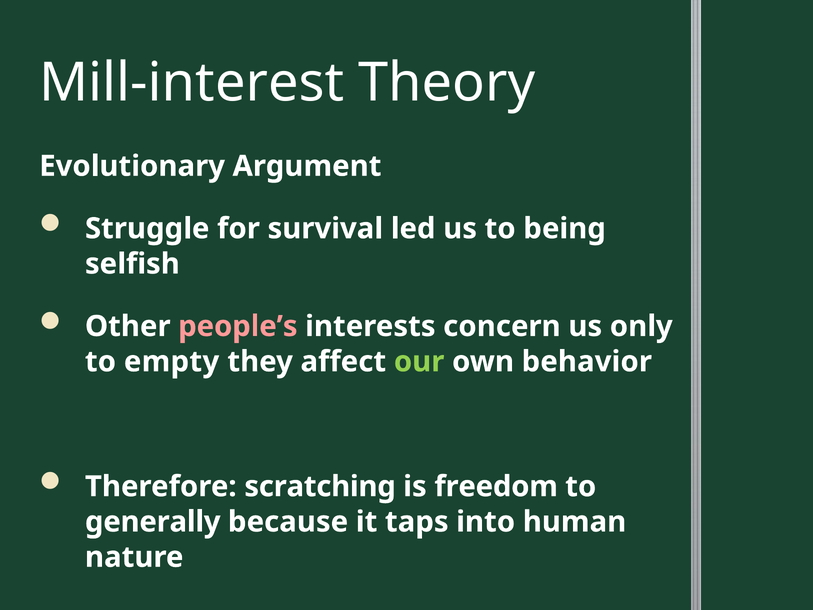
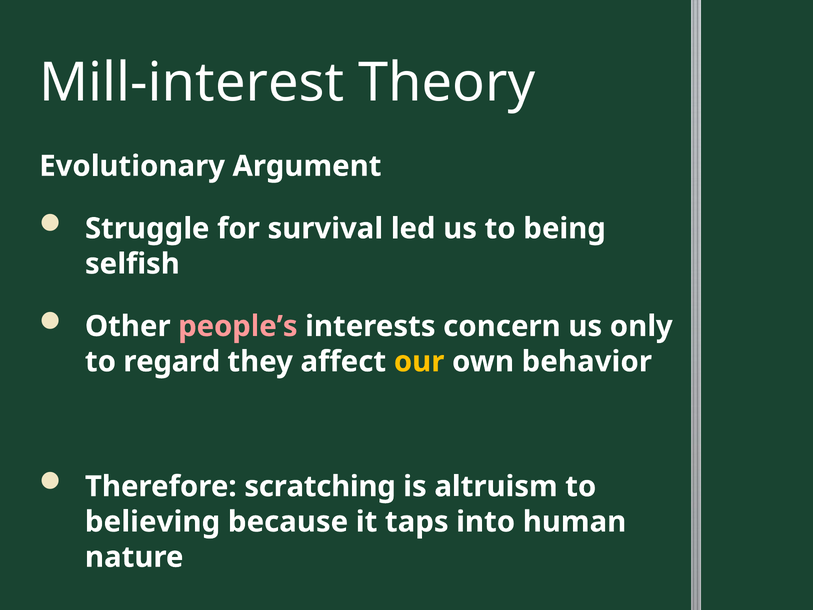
empty: empty -> regard
our colour: light green -> yellow
freedom: freedom -> altruism
generally: generally -> believing
